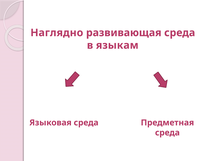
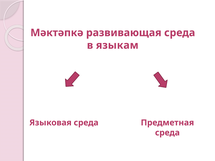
Наглядно: Наглядно -> Мәктәпкә
